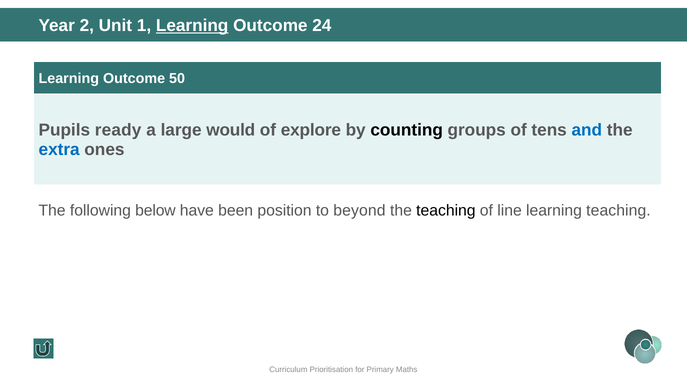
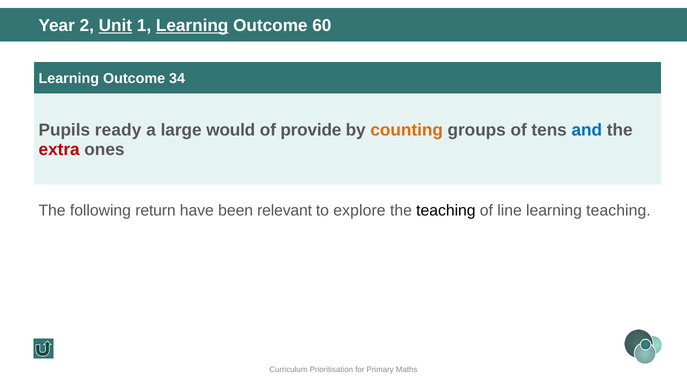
Unit underline: none -> present
24: 24 -> 60
50: 50 -> 34
explore: explore -> provide
counting colour: black -> orange
extra colour: blue -> red
below: below -> return
position: position -> relevant
beyond: beyond -> explore
